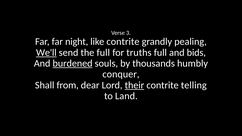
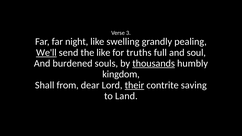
like contrite: contrite -> swelling
the full: full -> like
bids: bids -> soul
burdened underline: present -> none
thousands underline: none -> present
conquer: conquer -> kingdom
telling: telling -> saving
